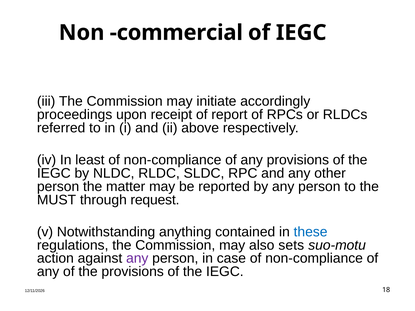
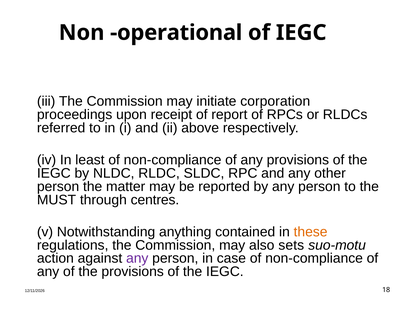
commercial: commercial -> operational
accordingly: accordingly -> corporation
request: request -> centres
these colour: blue -> orange
